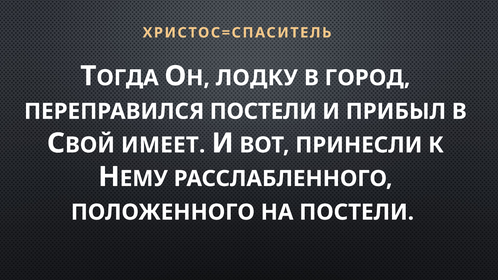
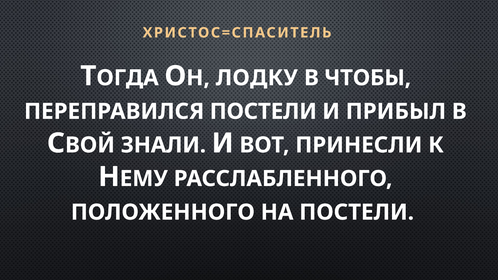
ГОРОД: ГОРОД -> ЧТОБЫ
ИМЕЕТ: ИМЕЕТ -> ЗНАЛИ
